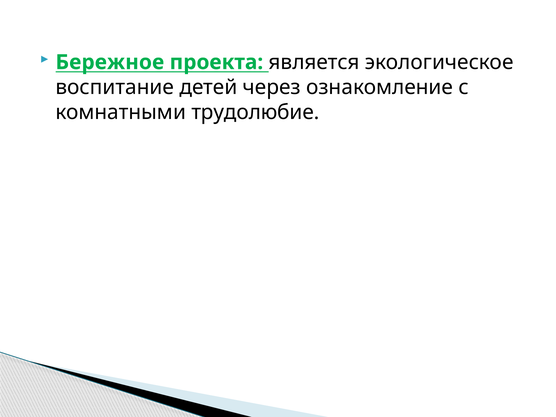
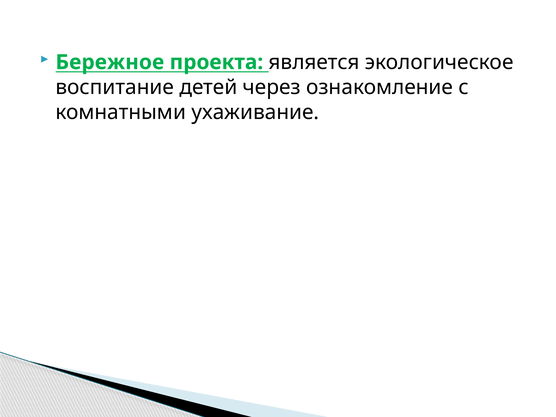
трудолюбие: трудолюбие -> ухаживание
